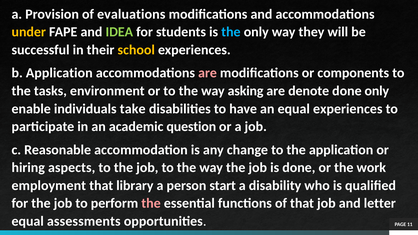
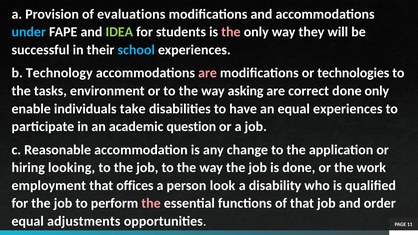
under colour: yellow -> light blue
the at (231, 32) colour: light blue -> pink
school colour: yellow -> light blue
b Application: Application -> Technology
components: components -> technologies
denote: denote -> correct
aspects: aspects -> looking
library: library -> offices
start: start -> look
letter: letter -> order
assessments: assessments -> adjustments
